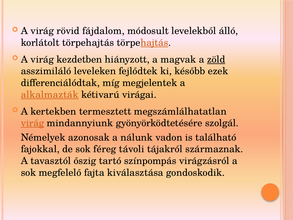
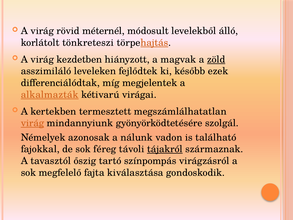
fájdalom: fájdalom -> méternél
korlátolt törpehajtás: törpehajtás -> tönkreteszi
tájakról underline: none -> present
